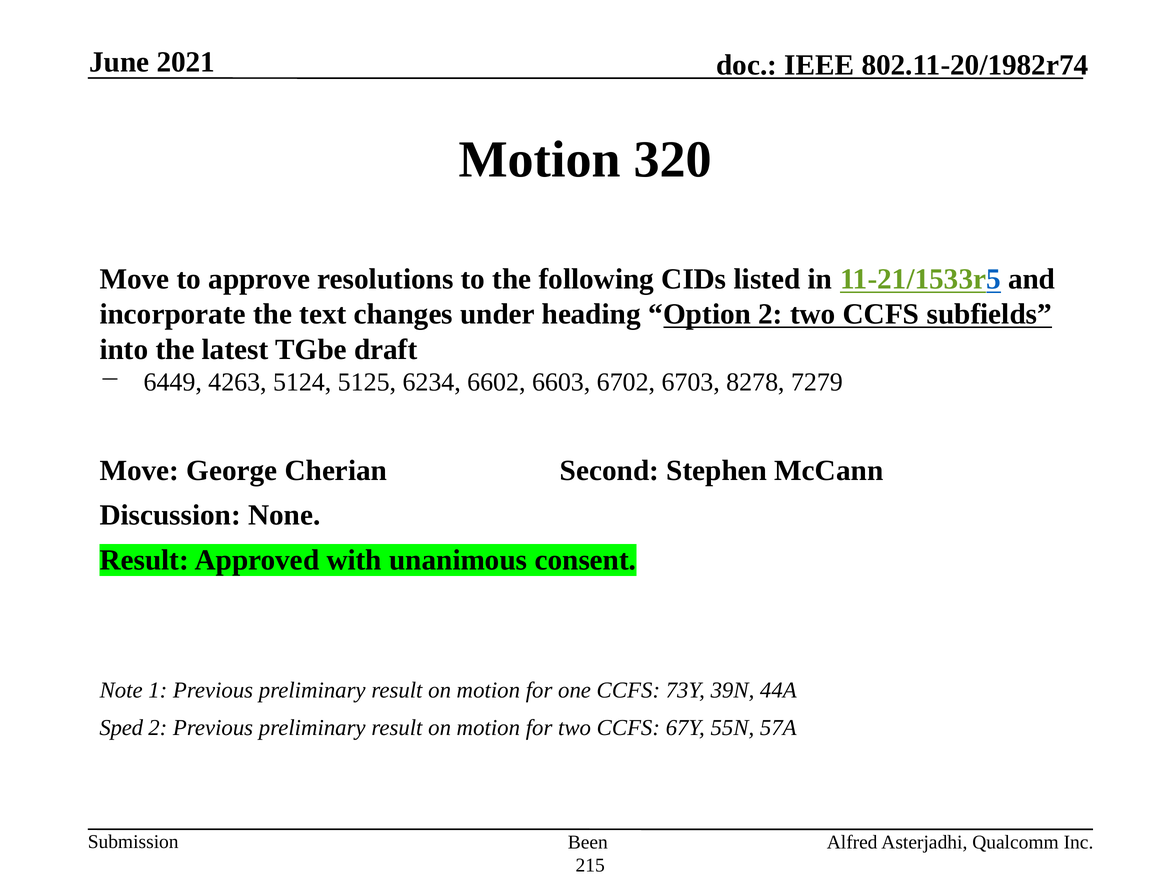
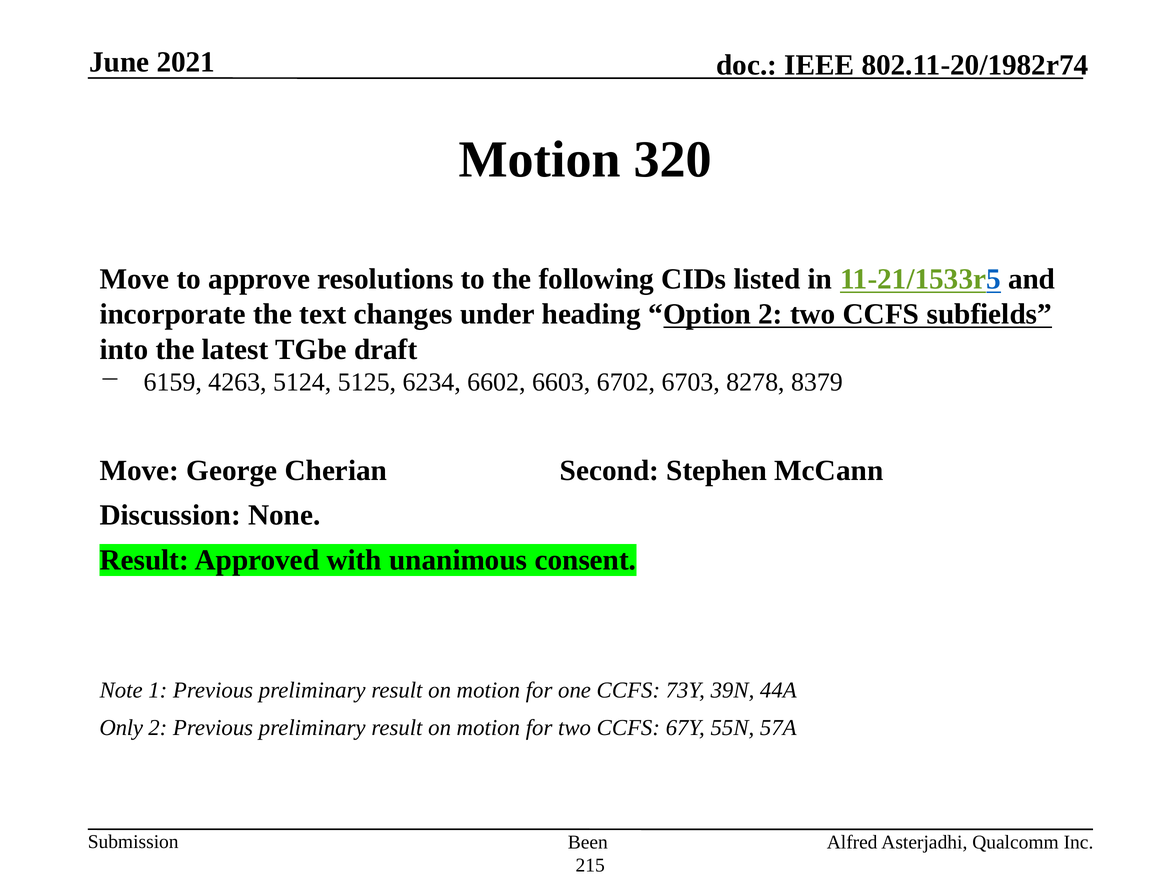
6449: 6449 -> 6159
7279: 7279 -> 8379
Sped: Sped -> Only
